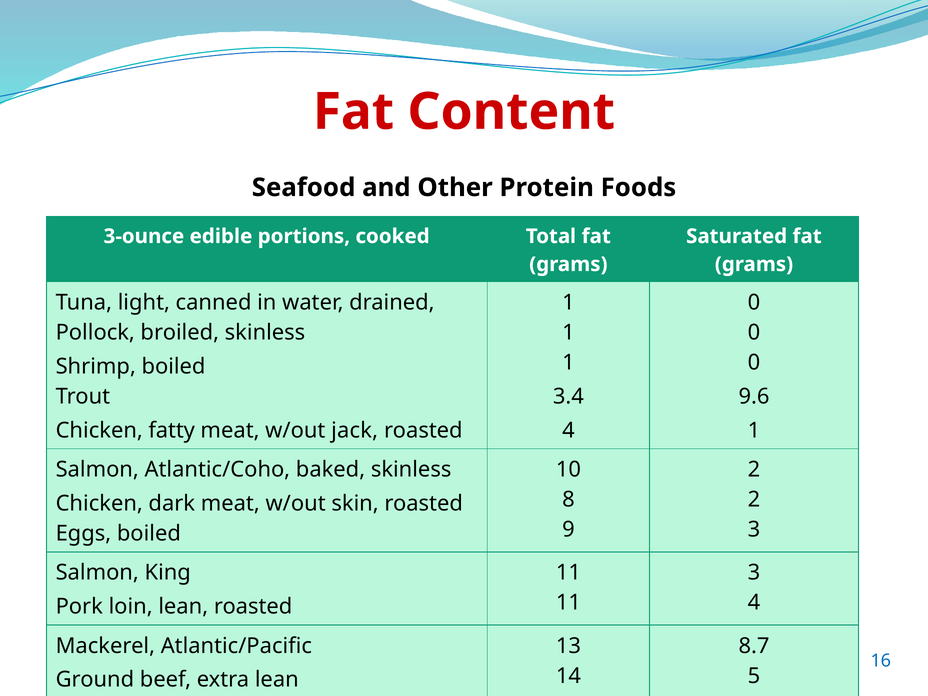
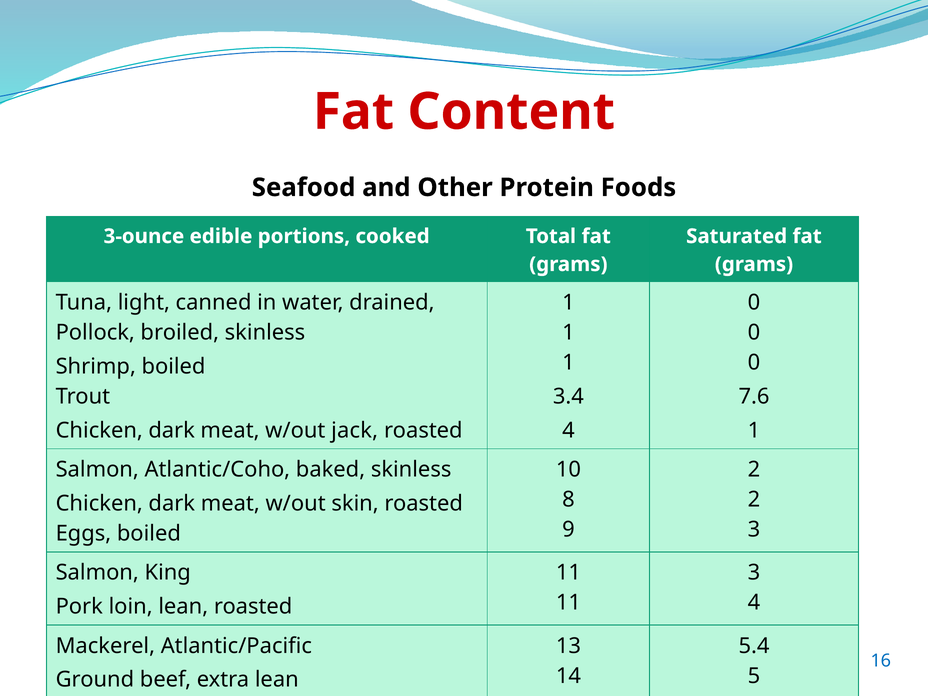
9.6: 9.6 -> 7.6
fatty at (172, 430): fatty -> dark
8.7: 8.7 -> 5.4
